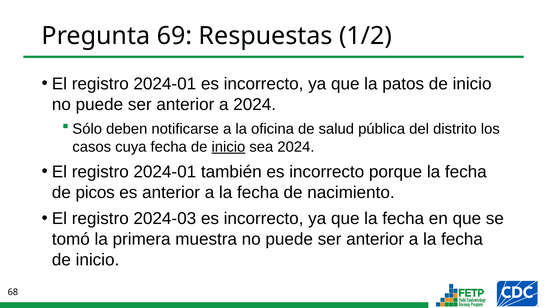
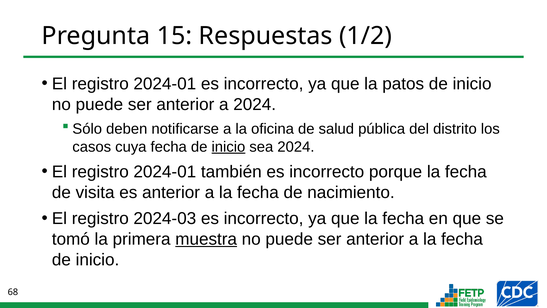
69: 69 -> 15
picos: picos -> visita
muestra underline: none -> present
